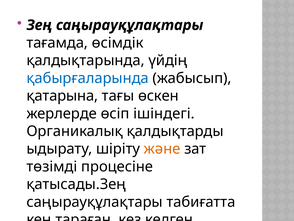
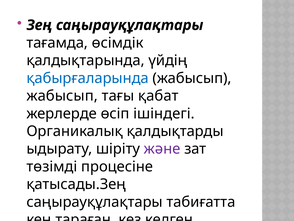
қатарына at (62, 96): қатарына -> жабысып
өскен: өскен -> қабат
және colour: orange -> purple
